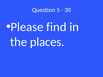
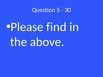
places: places -> above
